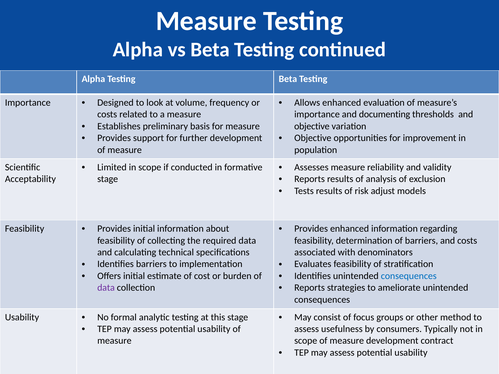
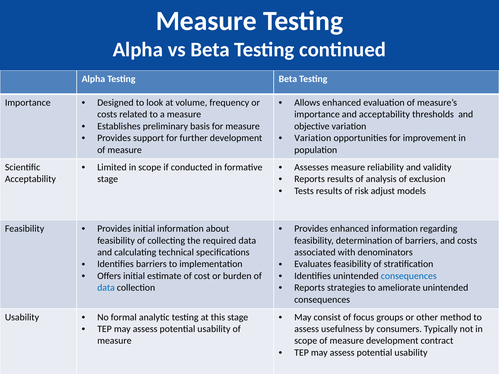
and documenting: documenting -> acceptability
Objective at (313, 138): Objective -> Variation
data at (106, 288) colour: purple -> blue
